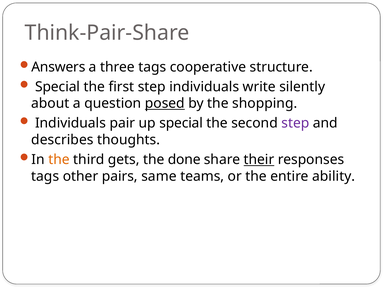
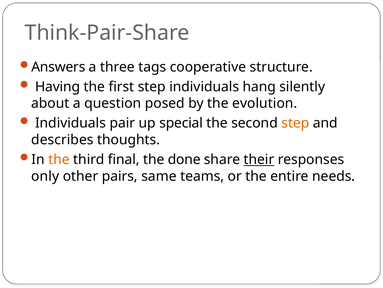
Special at (58, 86): Special -> Having
write: write -> hang
posed underline: present -> none
shopping: shopping -> evolution
step at (295, 123) colour: purple -> orange
gets: gets -> final
tags at (45, 176): tags -> only
ability: ability -> needs
